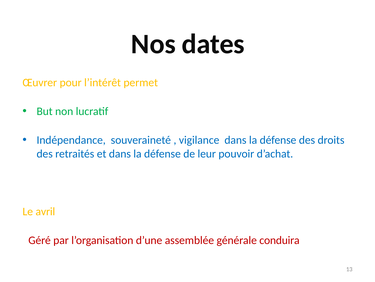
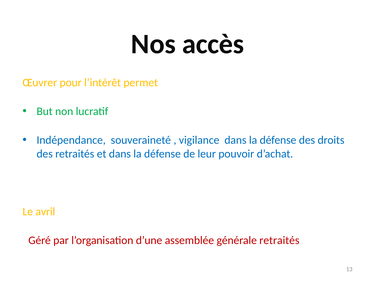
dates: dates -> accès
générale conduira: conduira -> retraités
